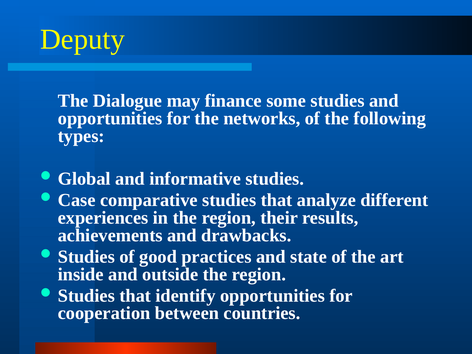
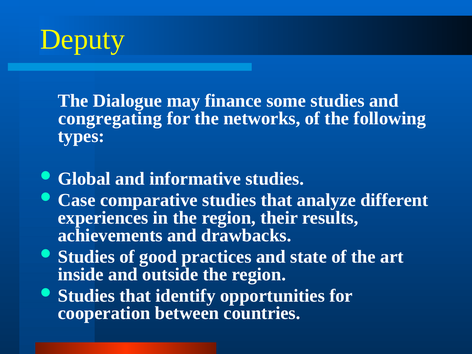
opportunities at (110, 119): opportunities -> congregating
